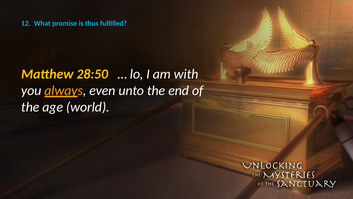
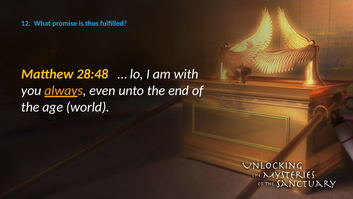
28:50: 28:50 -> 28:48
